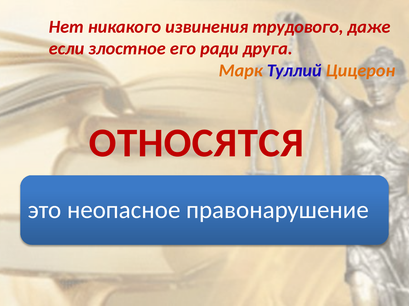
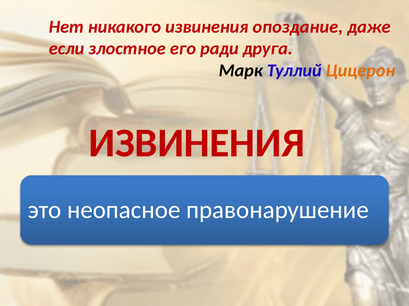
трудового: трудового -> опоздание
Марк colour: orange -> black
ОТНОСЯТСЯ at (196, 143): ОТНОСЯТСЯ -> ИЗВИНЕНИЯ
